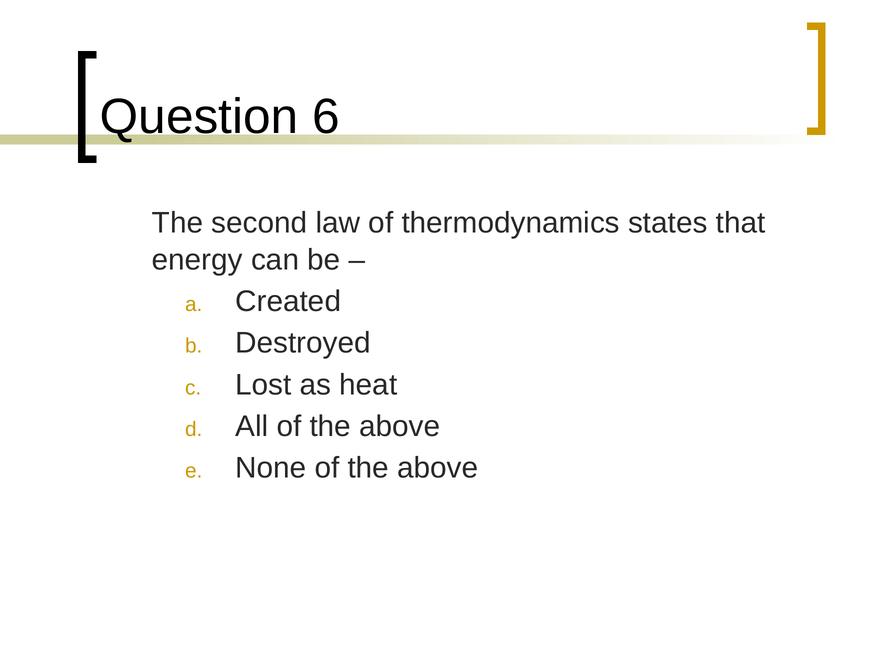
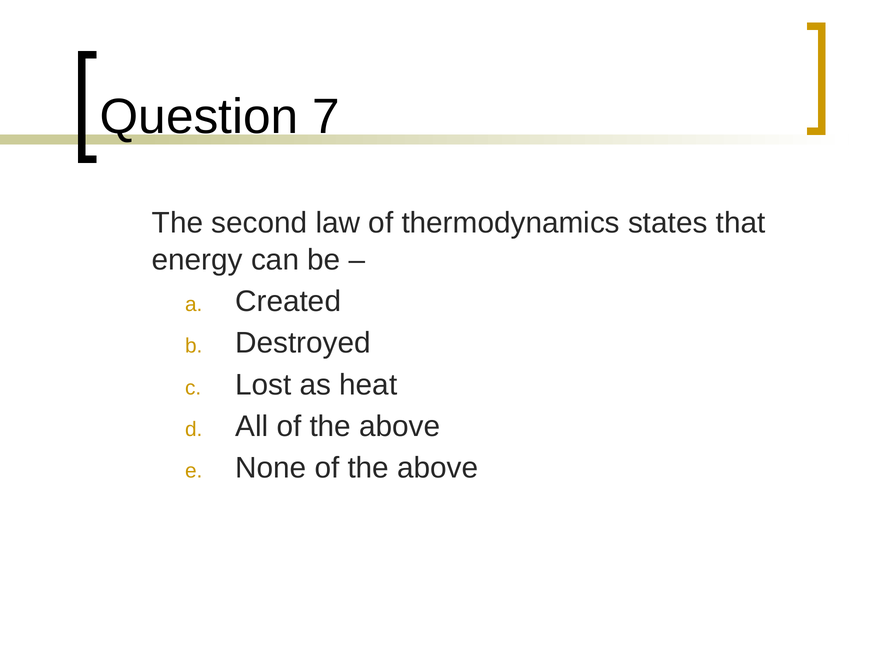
6: 6 -> 7
